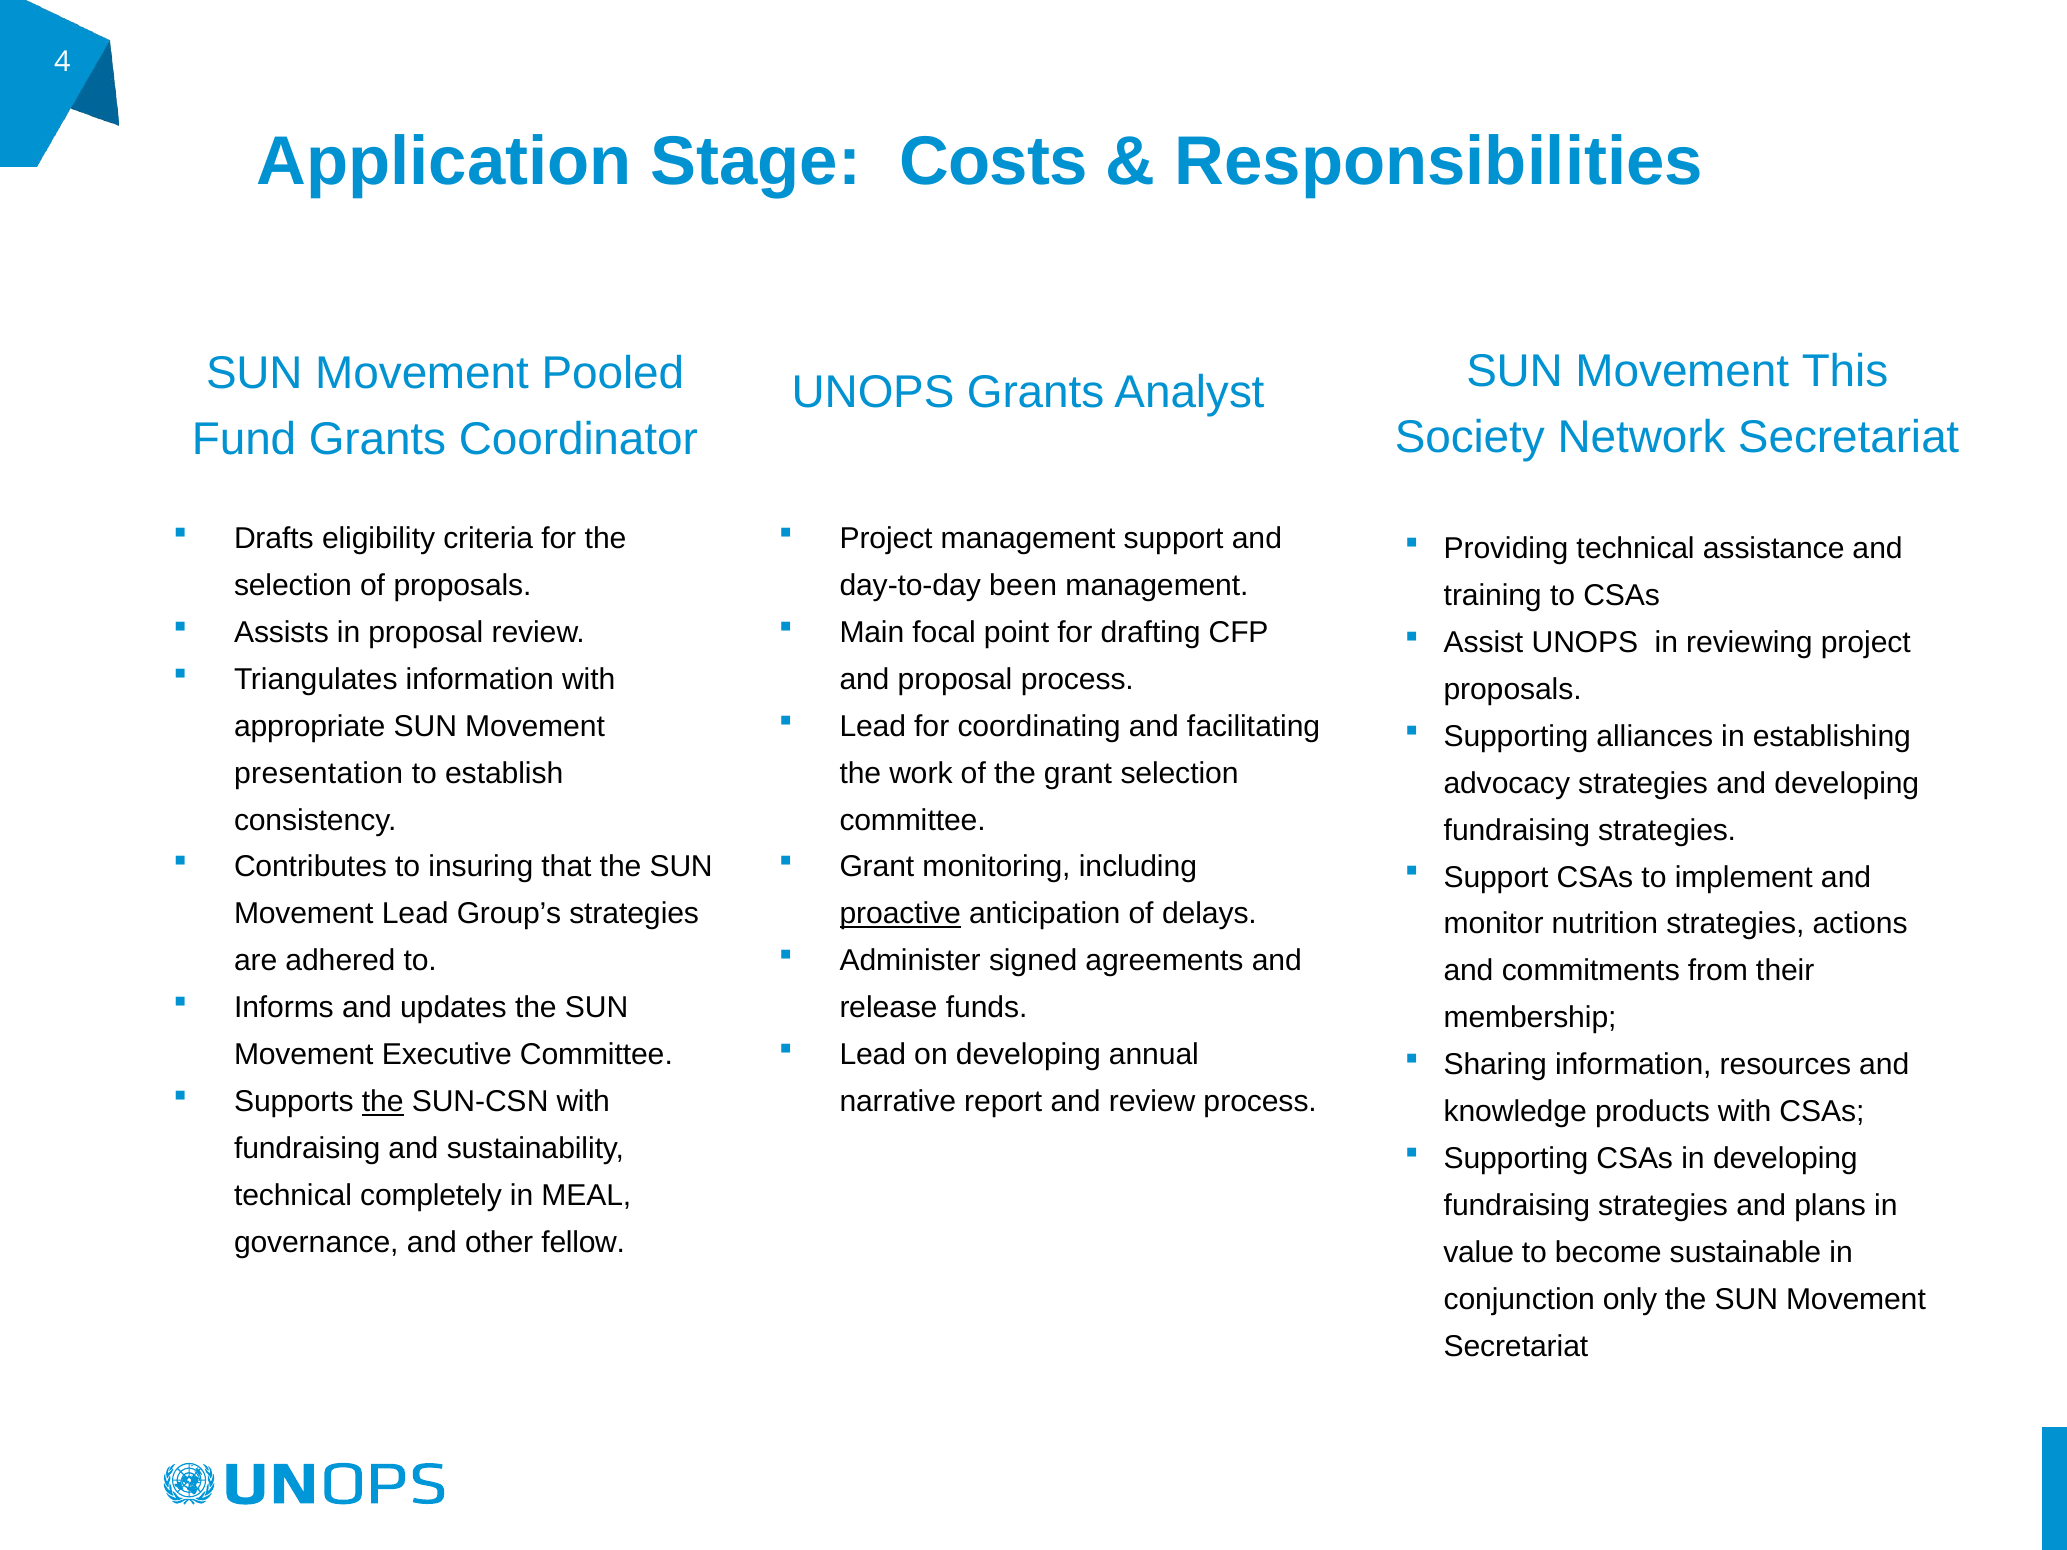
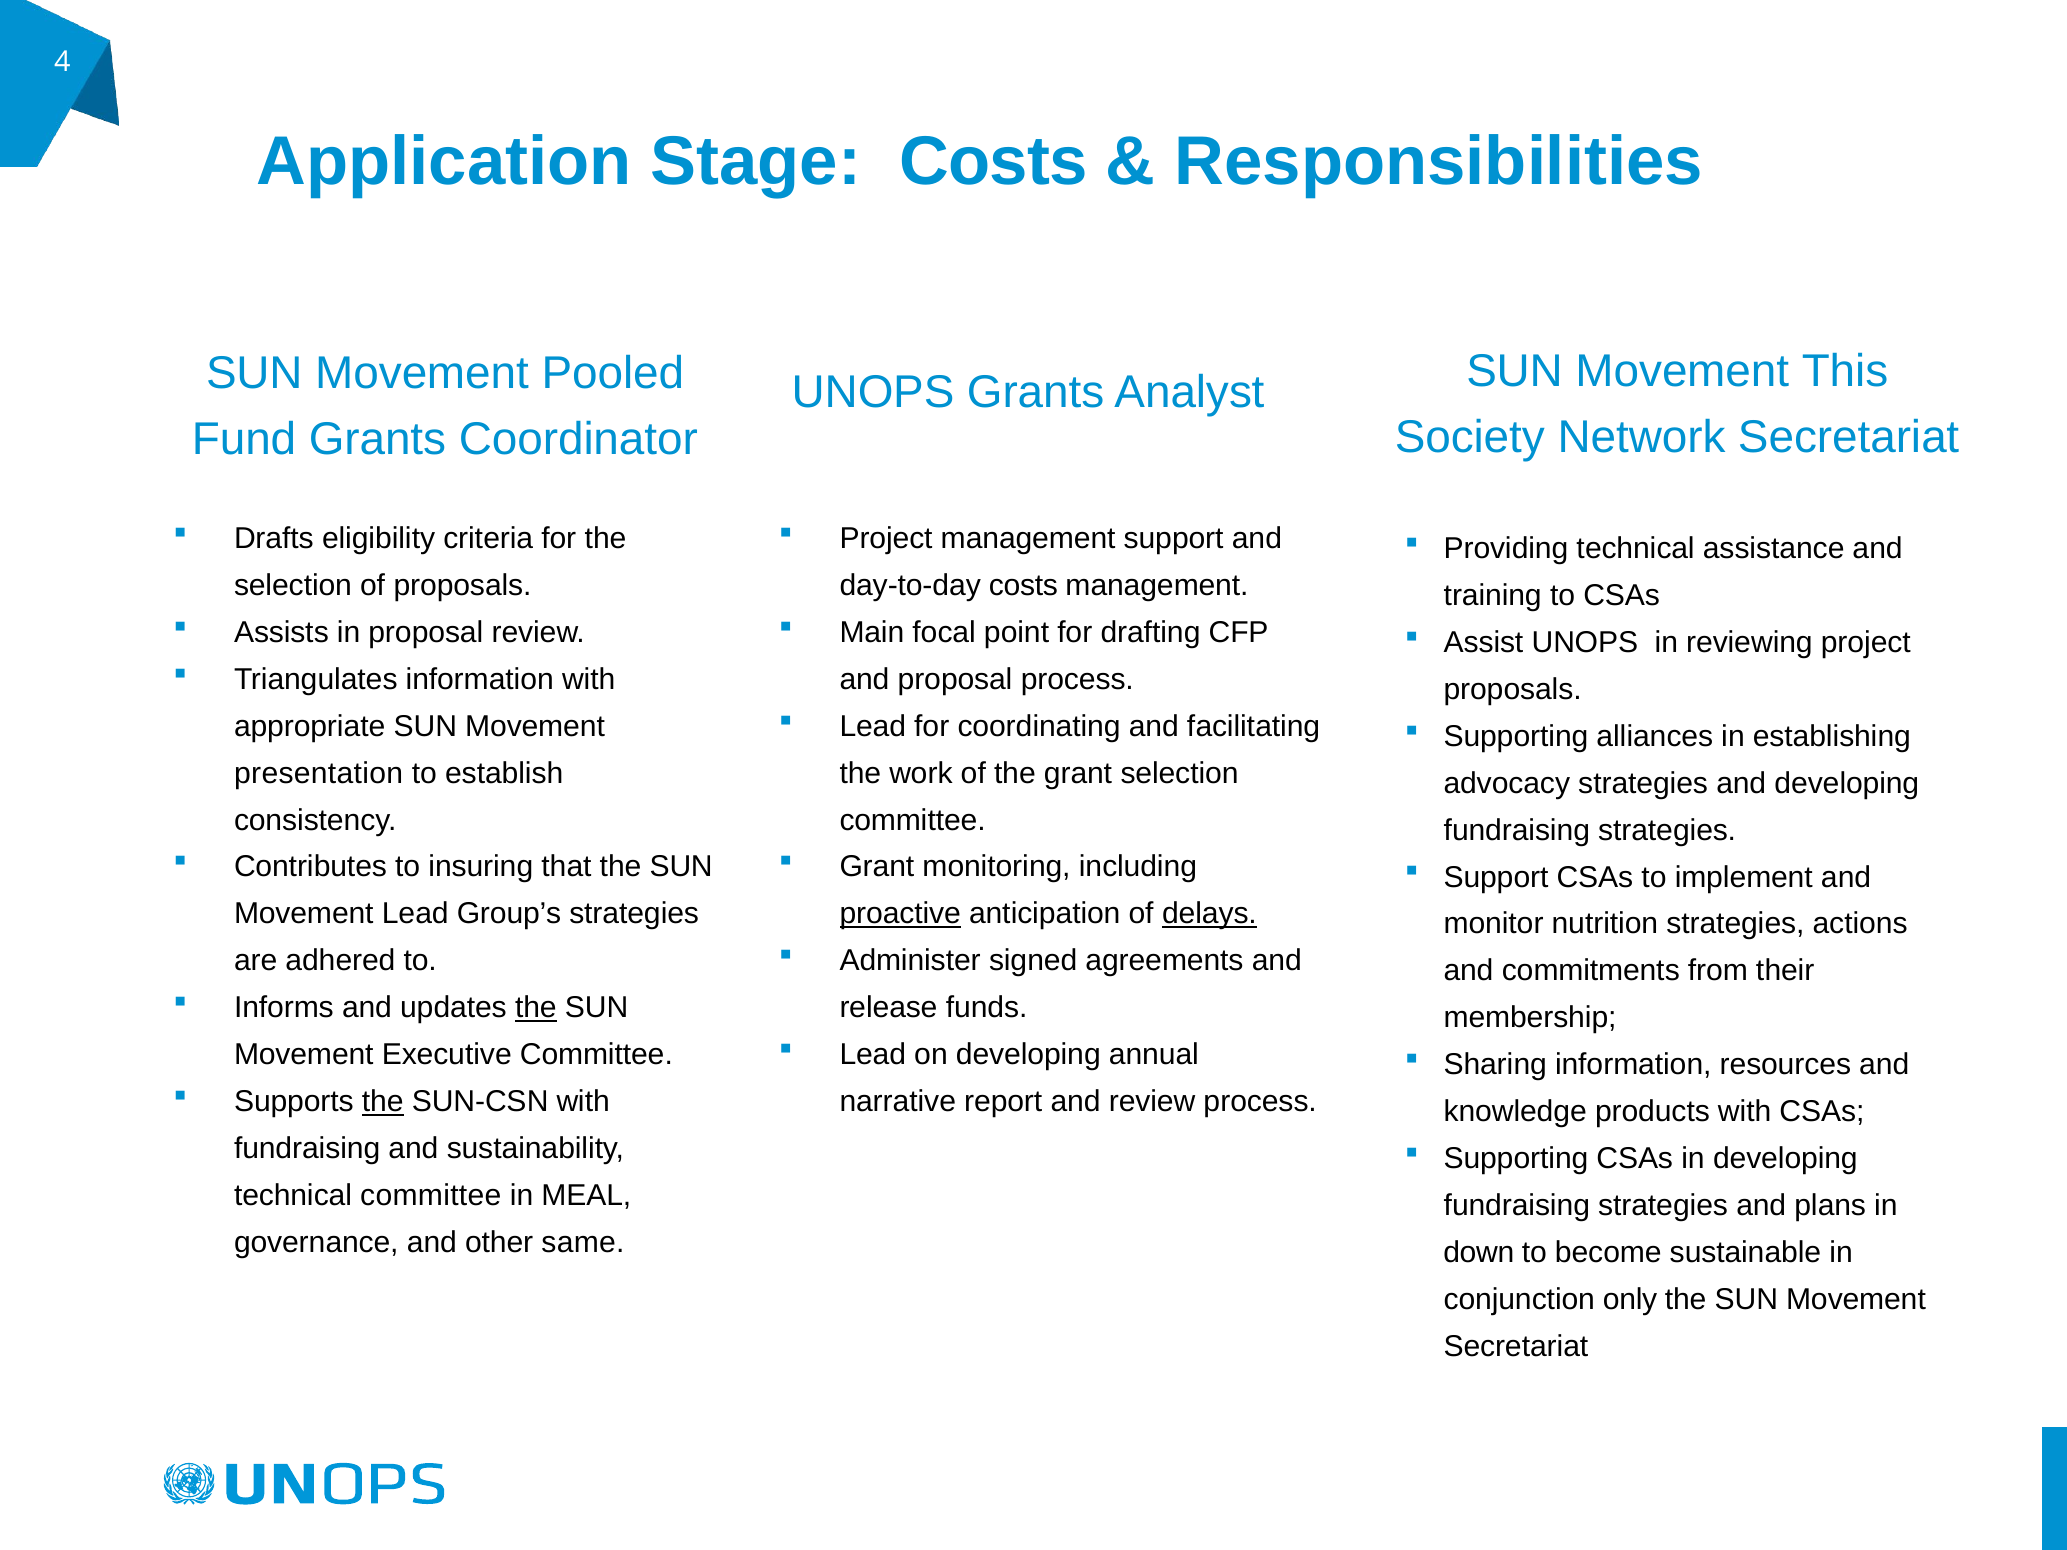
day-to-day been: been -> costs
delays underline: none -> present
the at (536, 1008) underline: none -> present
technical completely: completely -> committee
fellow: fellow -> same
value: value -> down
